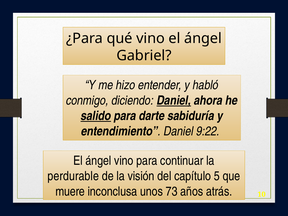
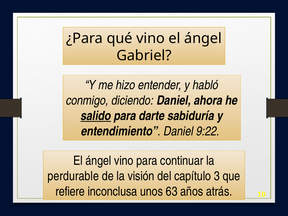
Daniel at (174, 100) underline: present -> none
5: 5 -> 3
muere: muere -> refiere
73: 73 -> 63
